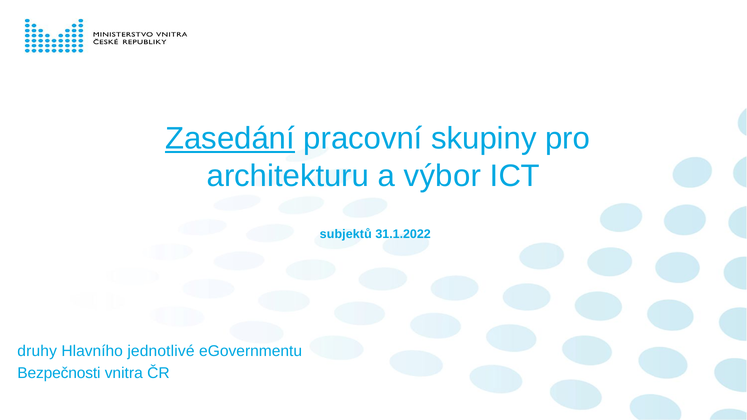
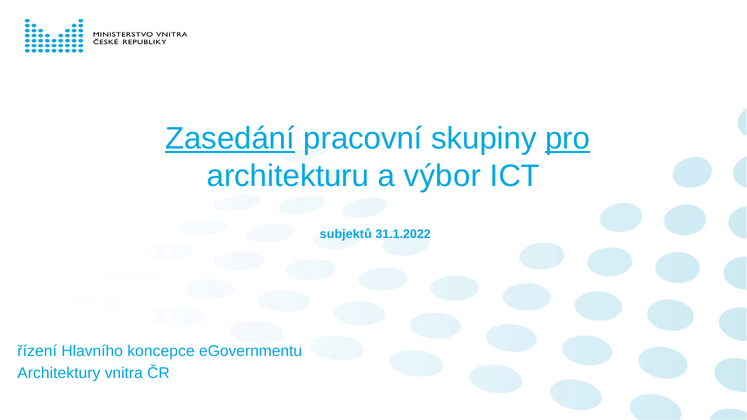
pro underline: none -> present
druhy: druhy -> řízení
jednotlivé: jednotlivé -> koncepce
Bezpečnosti: Bezpečnosti -> Architektury
